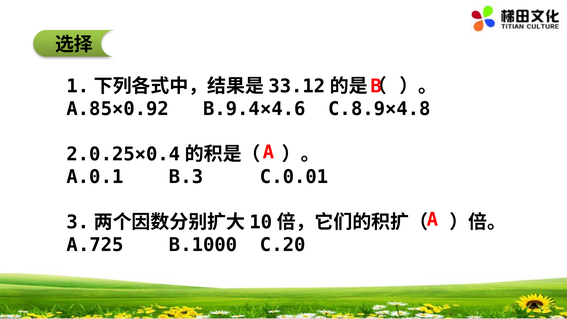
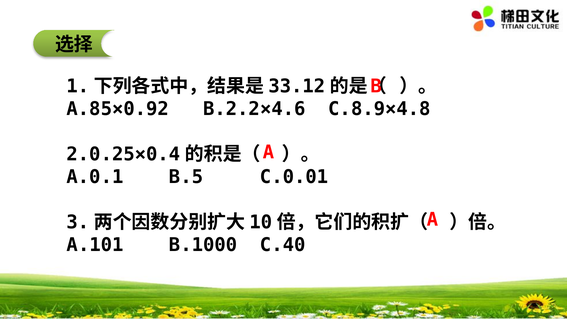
B.9.4×4.6: B.9.4×4.6 -> B.2.2×4.6
B.3: B.3 -> B.5
A.725: A.725 -> A.101
C.20: C.20 -> C.40
